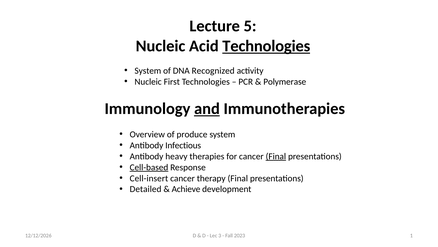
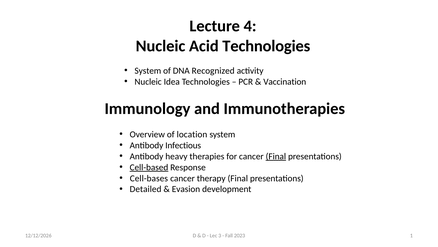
5: 5 -> 4
Technologies at (266, 46) underline: present -> none
First: First -> Idea
Polymerase: Polymerase -> Vaccination
and underline: present -> none
produce: produce -> location
Cell-insert: Cell-insert -> Cell-bases
Achieve: Achieve -> Evasion
